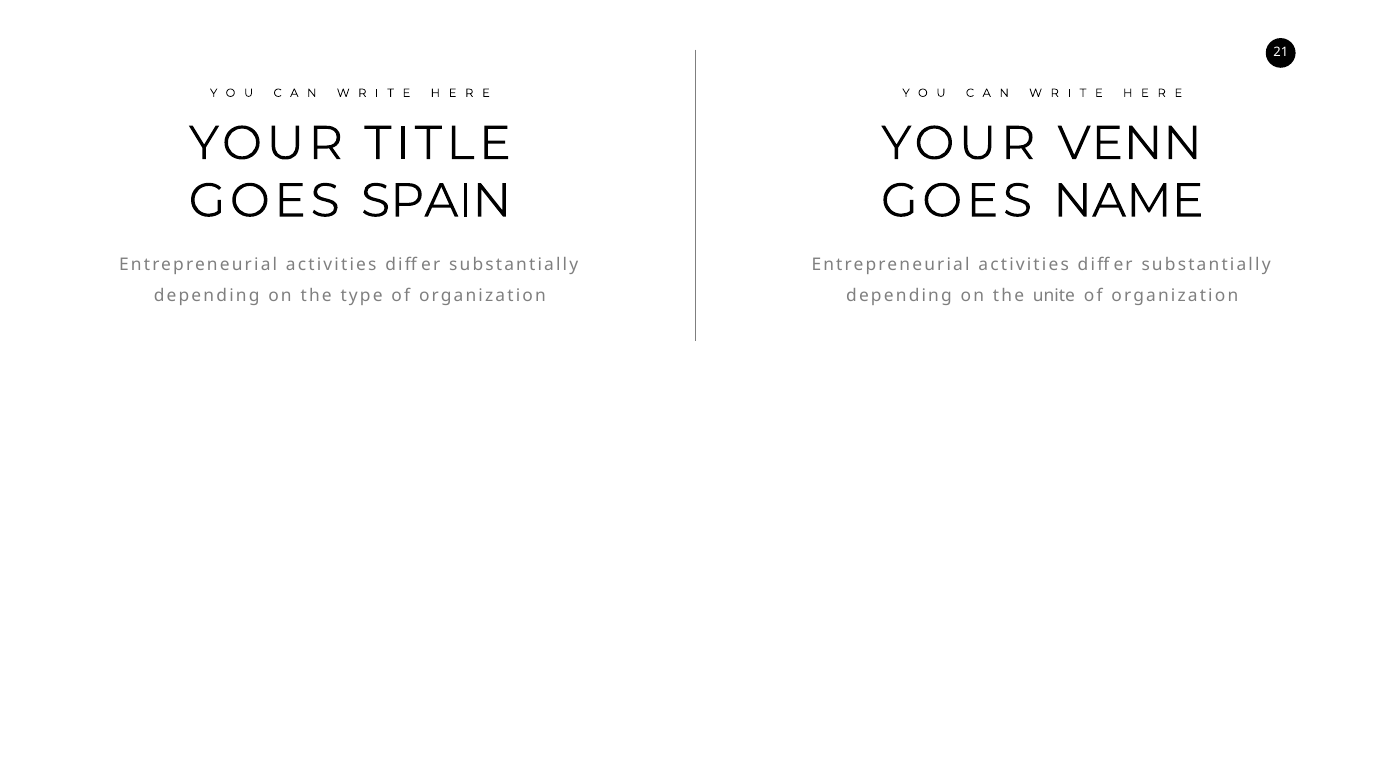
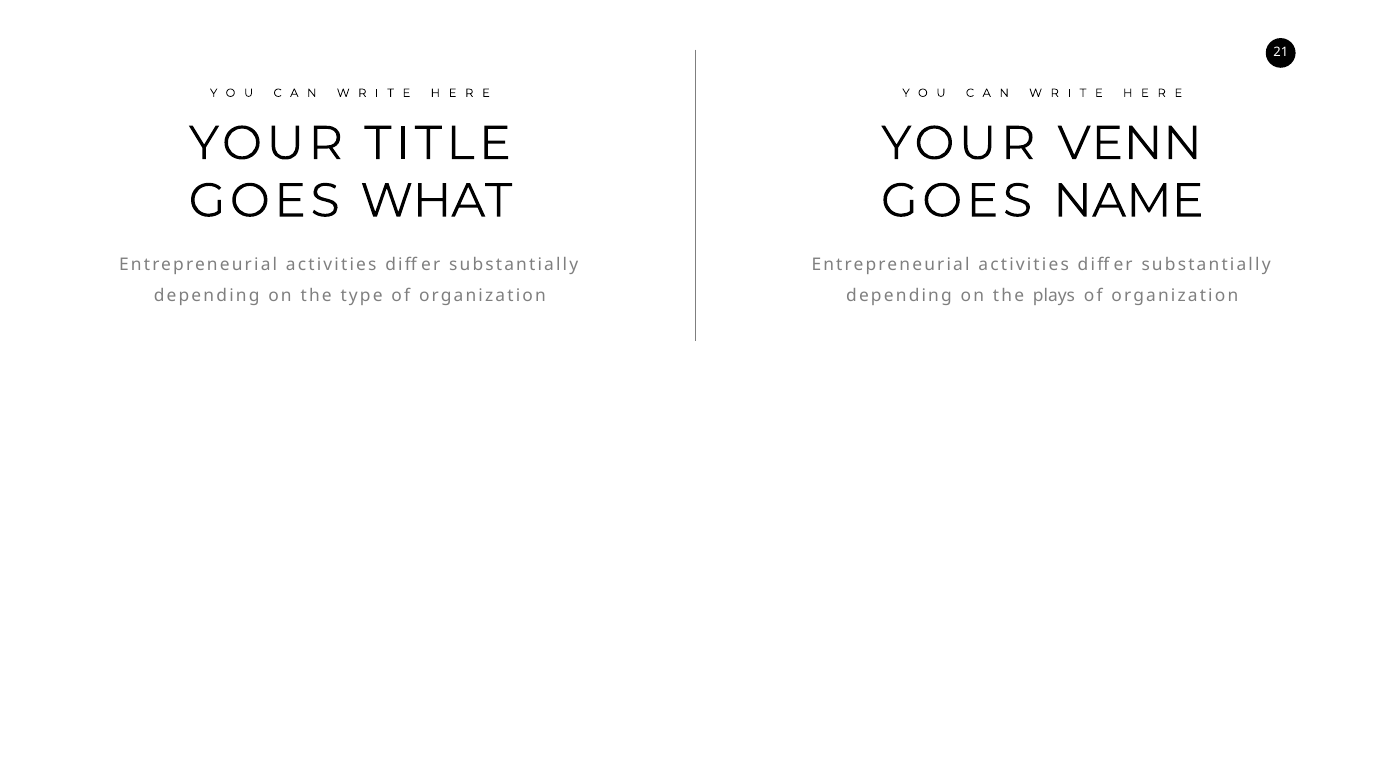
SPAIN: SPAIN -> WHAT
unite: unite -> plays
